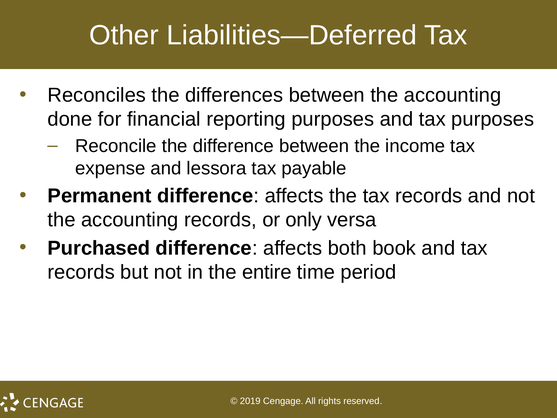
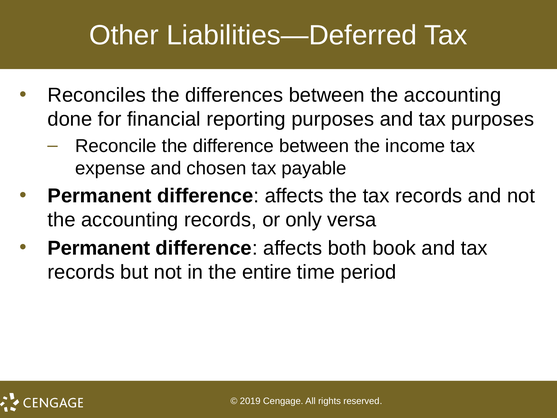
lessora: lessora -> chosen
Purchased at (99, 248): Purchased -> Permanent
